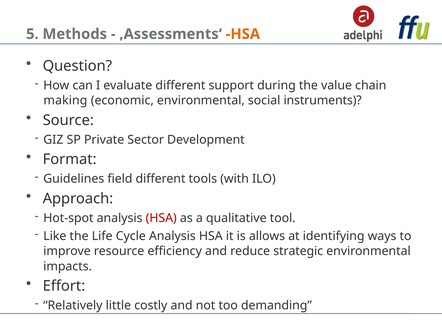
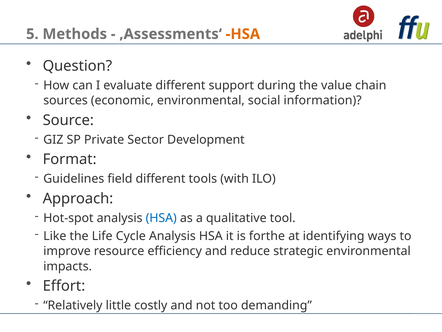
making: making -> sources
instruments: instruments -> information
HSA at (161, 218) colour: red -> blue
allows: allows -> forthe
